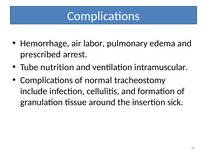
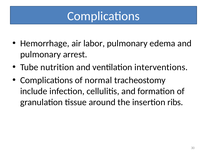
prescribed at (41, 54): prescribed -> pulmonary
intramuscular: intramuscular -> interventions
sick: sick -> ribs
